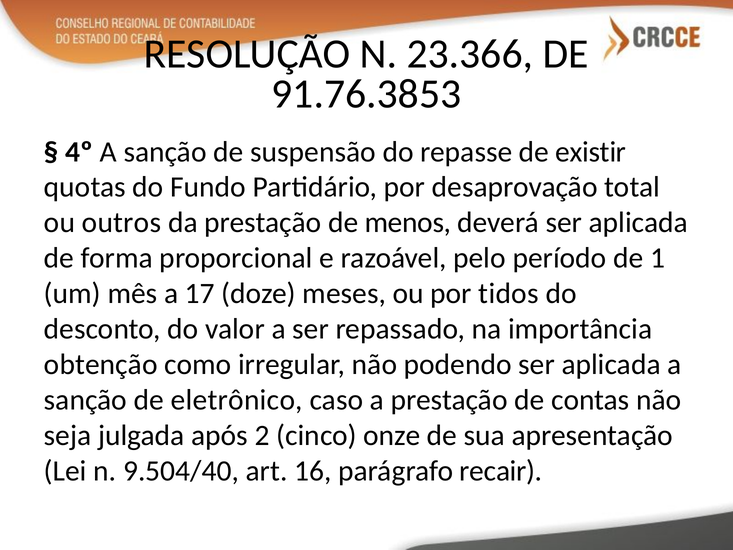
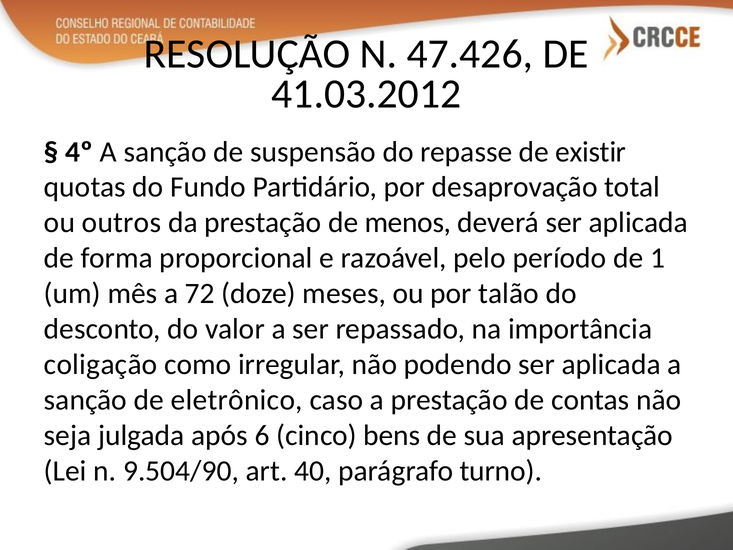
23.366: 23.366 -> 47.426
91.76.3853: 91.76.3853 -> 41.03.2012
17: 17 -> 72
tidos: tidos -> talão
obtenção: obtenção -> coligação
2: 2 -> 6
onze: onze -> bens
9.504/40: 9.504/40 -> 9.504/90
16: 16 -> 40
recair: recair -> turno
